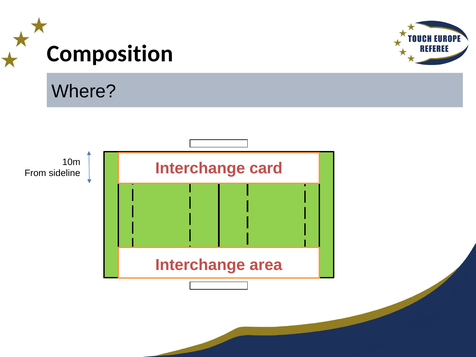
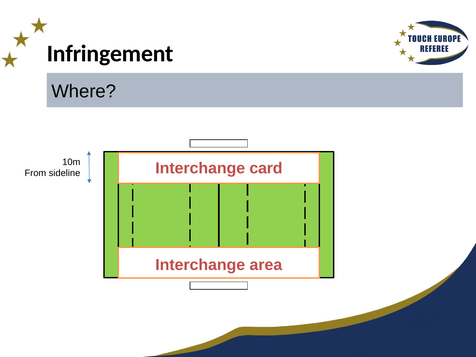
Composition: Composition -> Infringement
